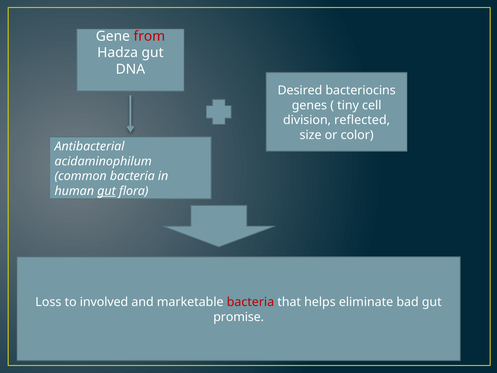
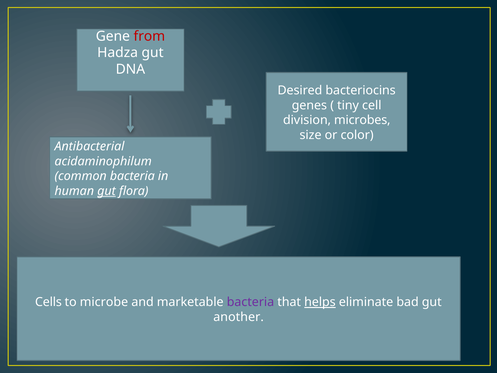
reflected: reflected -> microbes
Loss: Loss -> Cells
involved: involved -> microbe
bacteria at (250, 302) colour: red -> purple
helps underline: none -> present
promise: promise -> another
